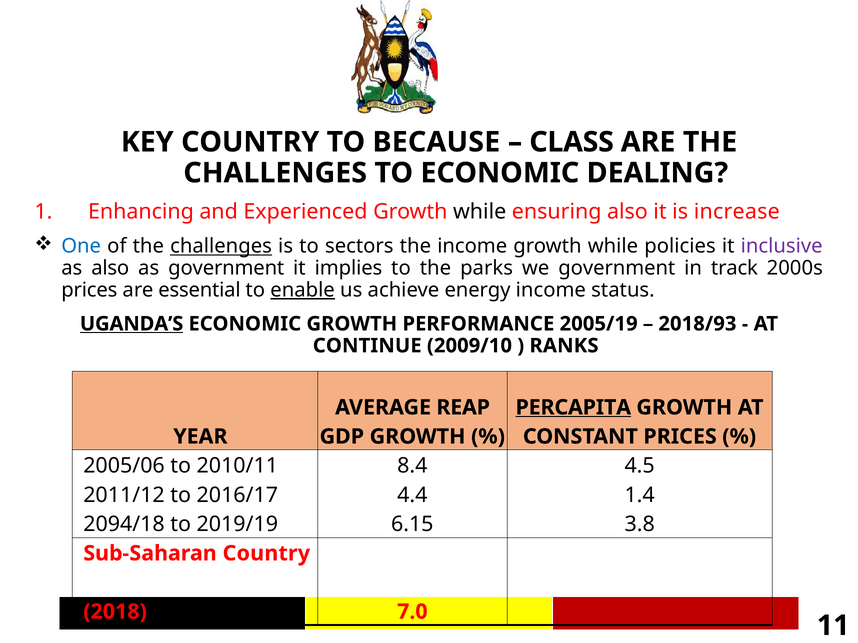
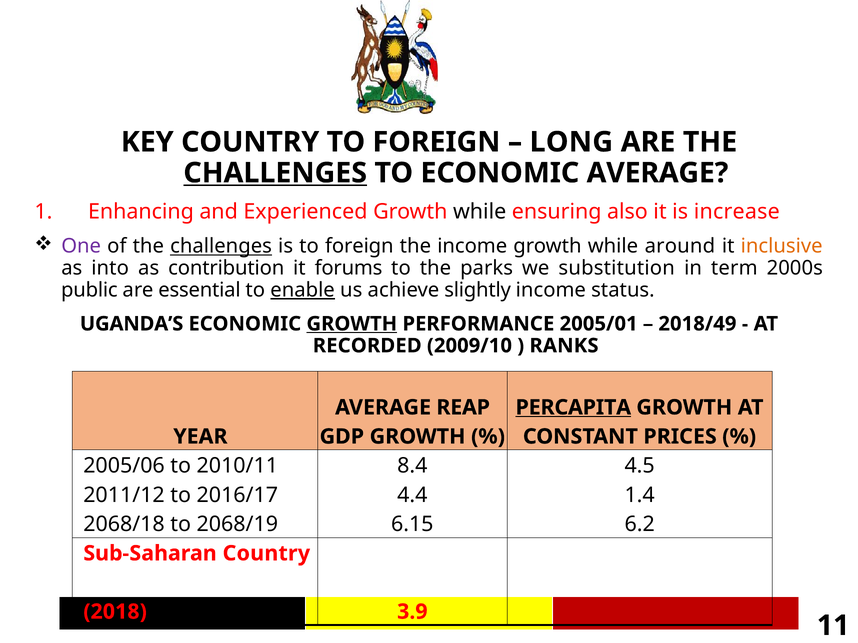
BECAUSE at (436, 142): BECAUSE -> FOREIGN
CLASS: CLASS -> LONG
CHALLENGES at (275, 173) underline: none -> present
ECONOMIC DEALING: DEALING -> AVERAGE
One colour: blue -> purple
is to sectors: sectors -> foreign
policies: policies -> around
inclusive colour: purple -> orange
as also: also -> into
as government: government -> contribution
implies: implies -> forums
we government: government -> substitution
track: track -> term
prices at (89, 290): prices -> public
energy: energy -> slightly
UGANDA’S underline: present -> none
GROWTH at (352, 324) underline: none -> present
2005/19: 2005/19 -> 2005/01
2018/93: 2018/93 -> 2018/49
CONTINUE: CONTINUE -> RECORDED
2094/18: 2094/18 -> 2068/18
2019/19: 2019/19 -> 2068/19
3.8: 3.8 -> 6.2
7.0: 7.0 -> 3.9
